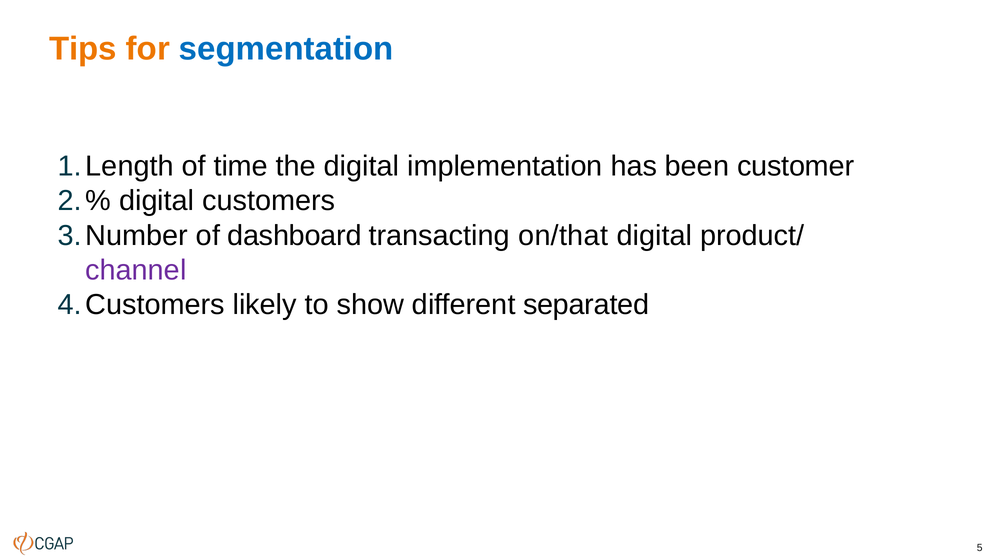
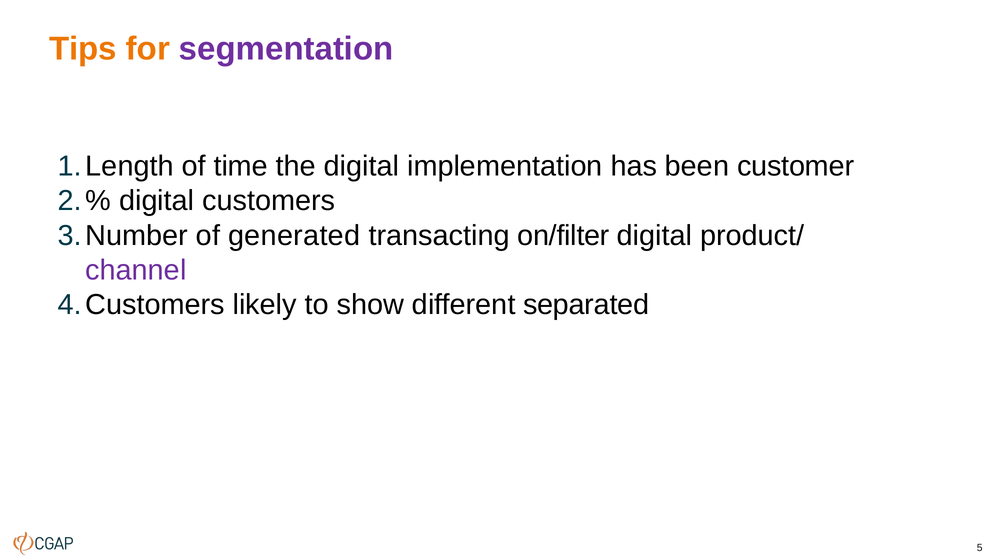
segmentation colour: blue -> purple
dashboard: dashboard -> generated
on/that: on/that -> on/filter
